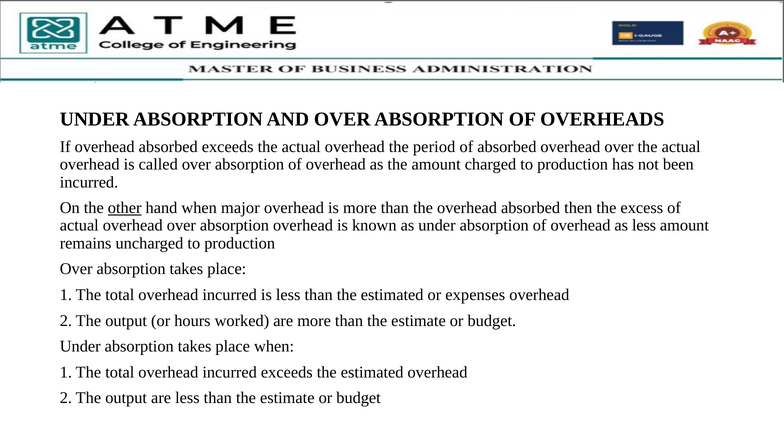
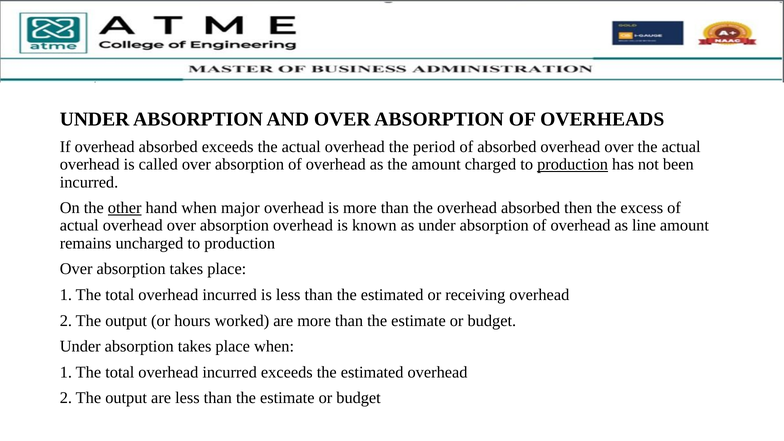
production at (573, 164) underline: none -> present
as less: less -> line
expenses: expenses -> receiving
